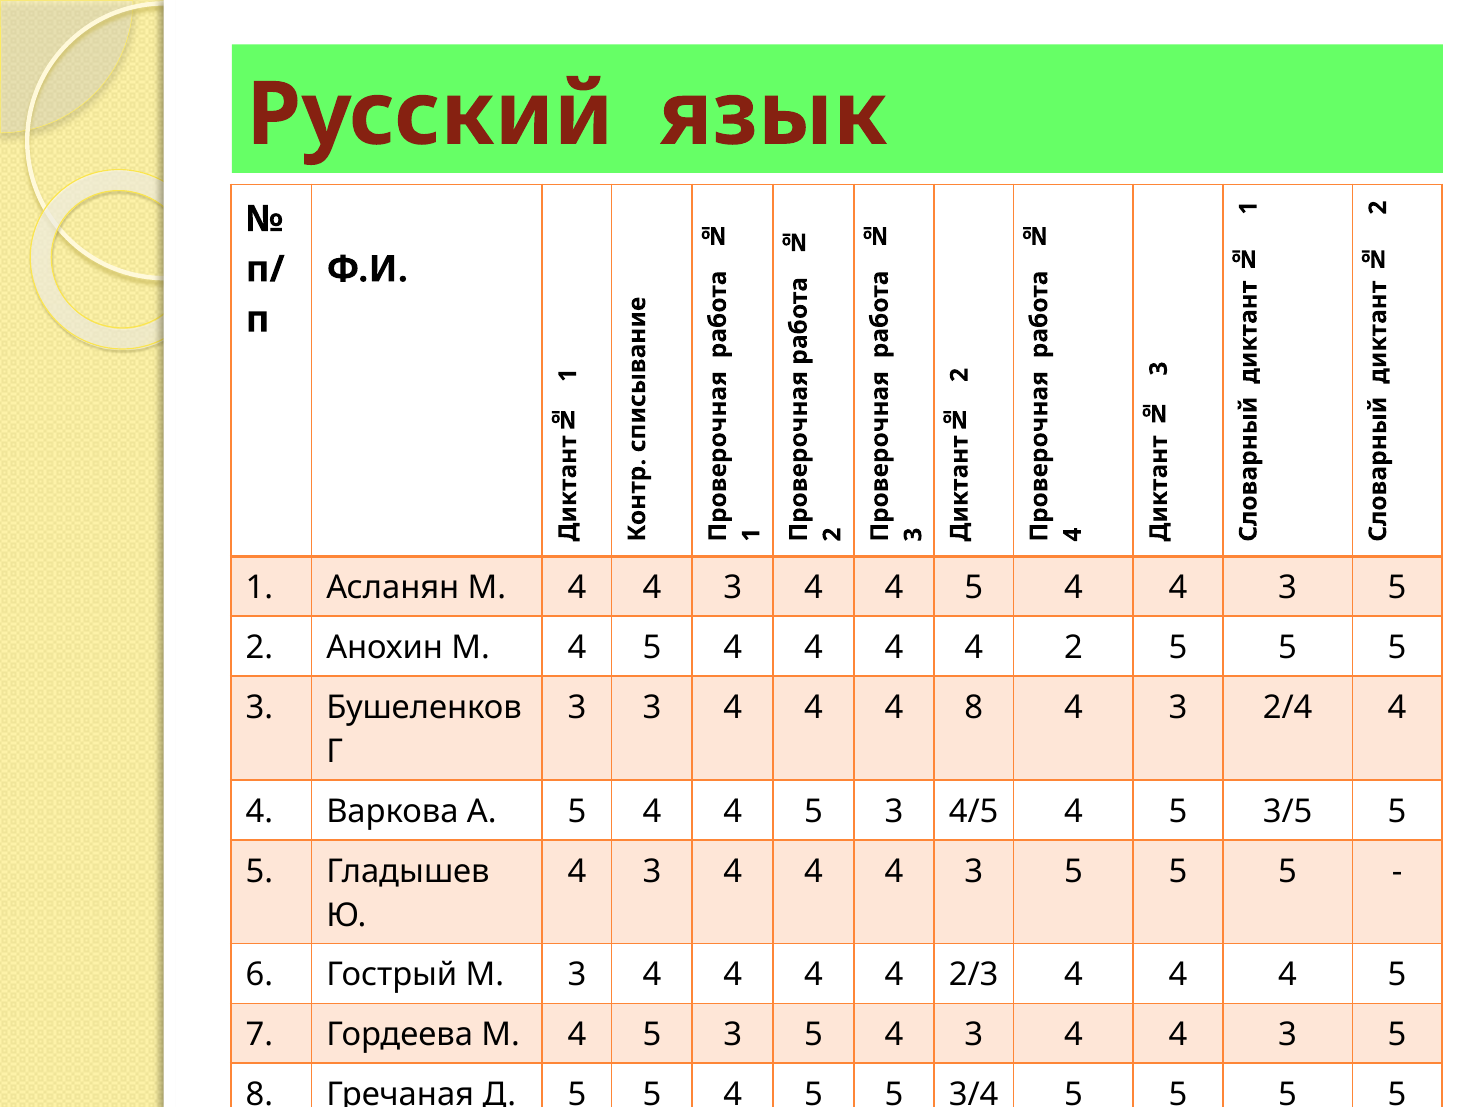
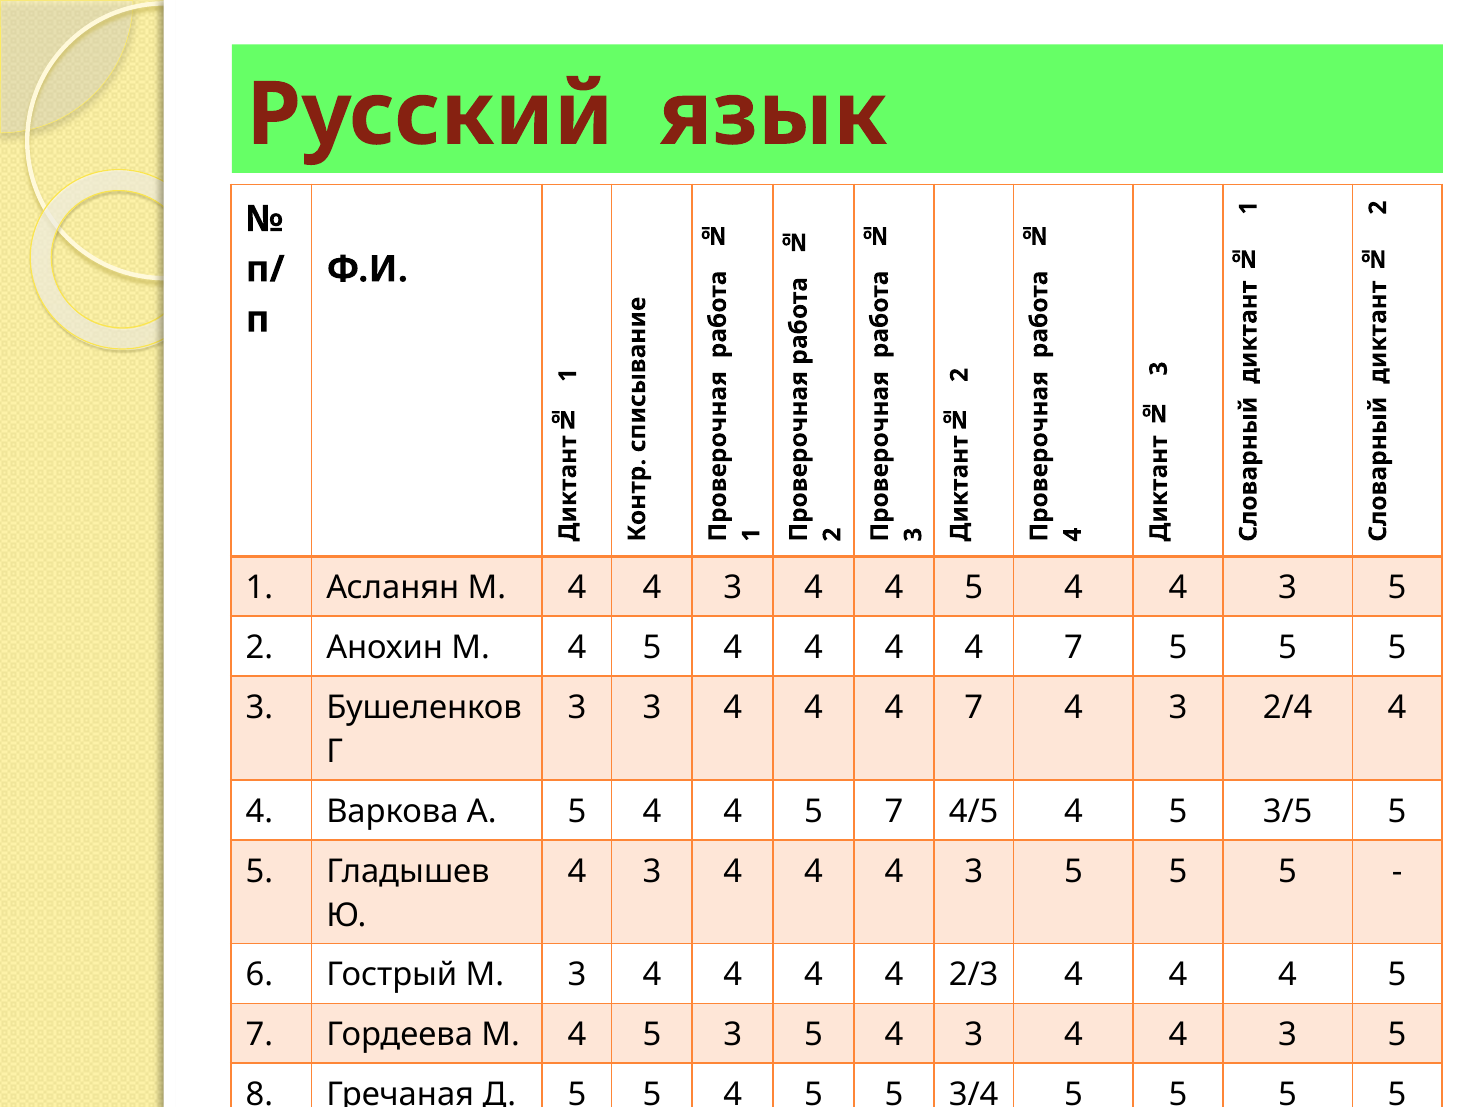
2 at (1073, 648): 2 -> 7
8 at (974, 708): 8 -> 7
3 at (894, 812): 3 -> 7
